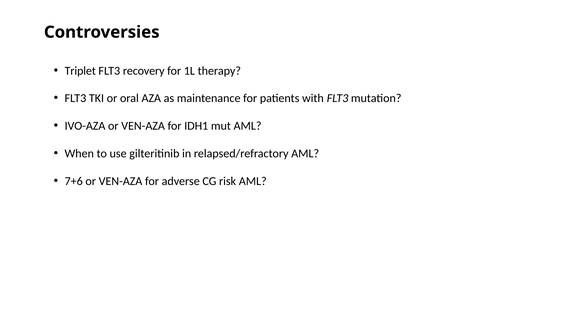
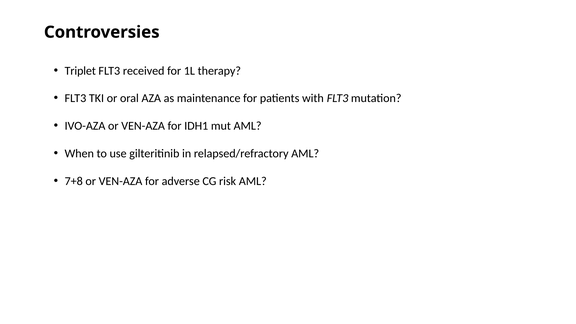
recovery: recovery -> received
7+6: 7+6 -> 7+8
